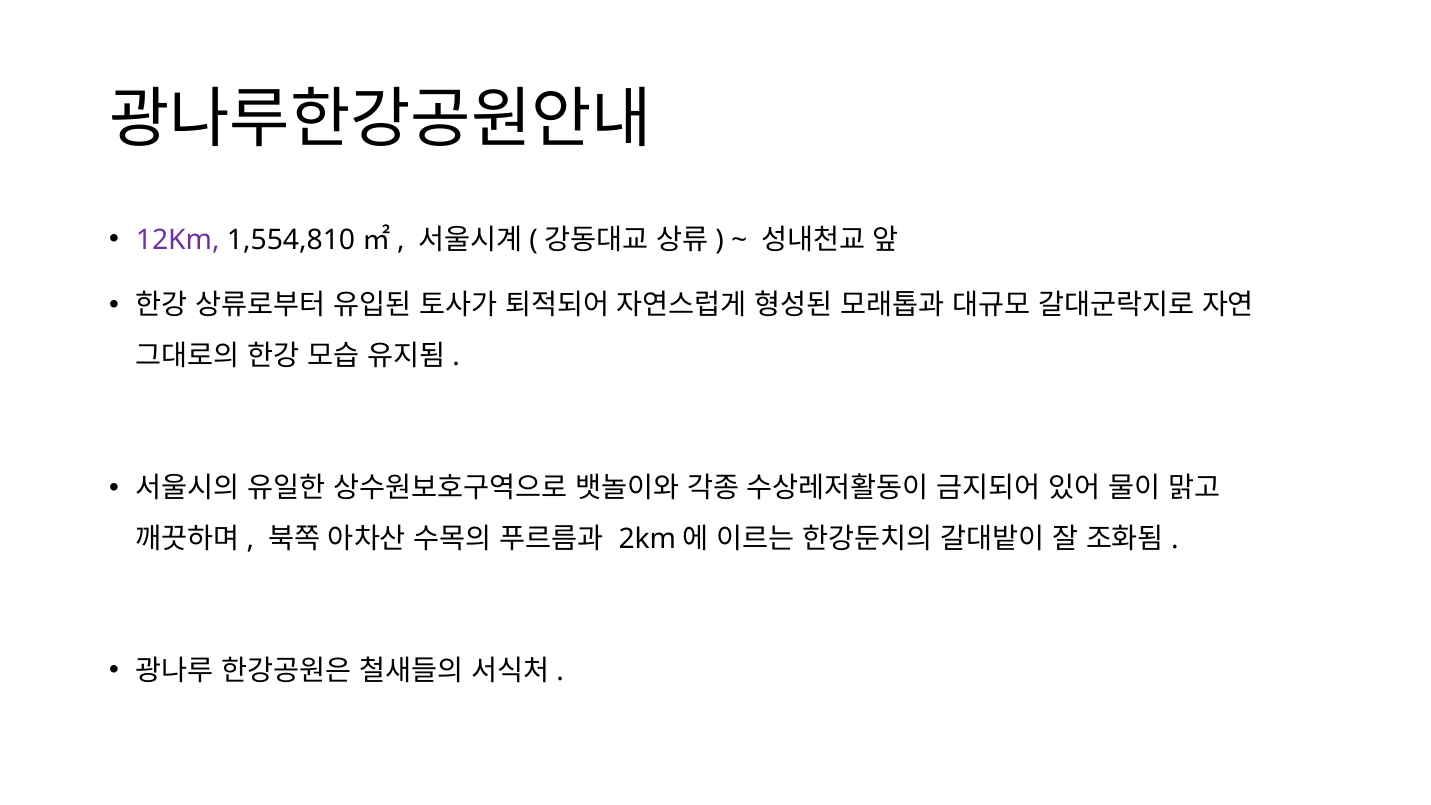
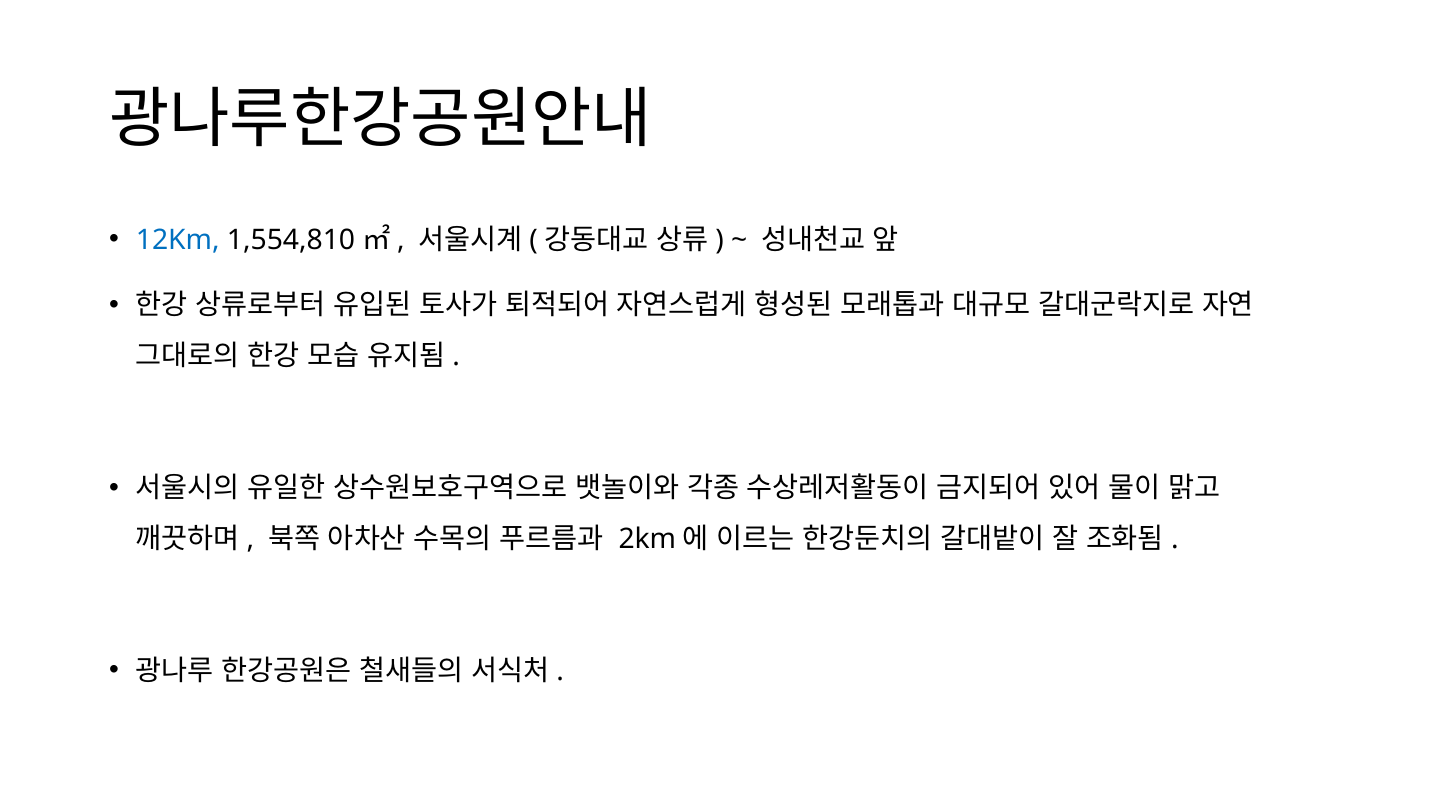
12Km colour: purple -> blue
